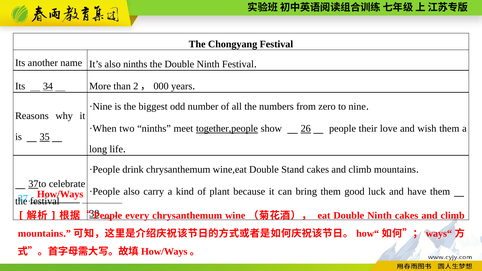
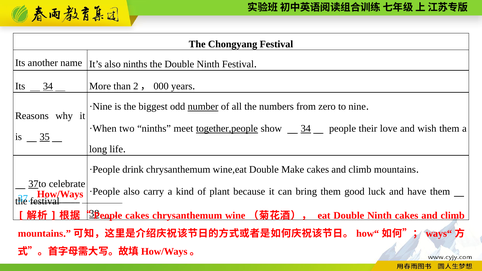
number underline: none -> present
show 26: 26 -> 34
Stand: Stand -> Make
every at (137, 216): every -> cakes
